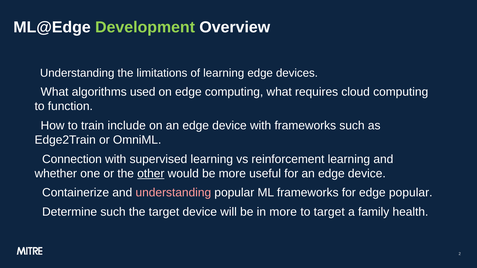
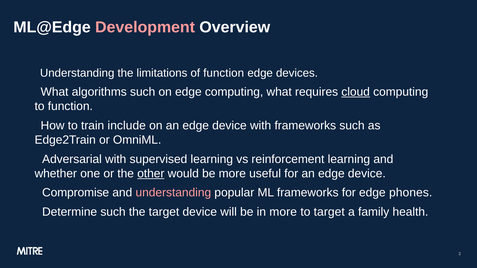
Development colour: light green -> pink
of learning: learning -> function
algorithms used: used -> such
cloud underline: none -> present
Connection: Connection -> Adversarial
Containerize: Containerize -> Compromise
edge popular: popular -> phones
